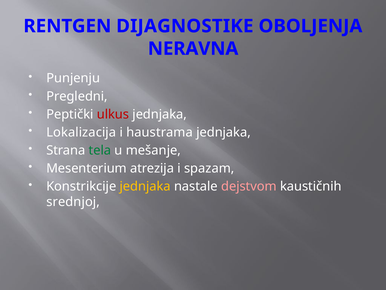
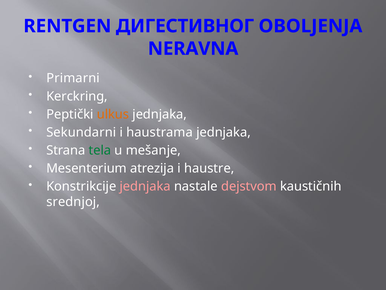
DIJAGNOSTIKE: DIJAGNOSTIKE -> ДИГЕСТИВНОГ
Punjenju: Punjenju -> Primarni
Pregledni: Pregledni -> Kerckring
ulkus colour: red -> orange
Lokalizacija: Lokalizacija -> Sekundarni
spazam: spazam -> haustre
jednjaka at (145, 186) colour: yellow -> pink
